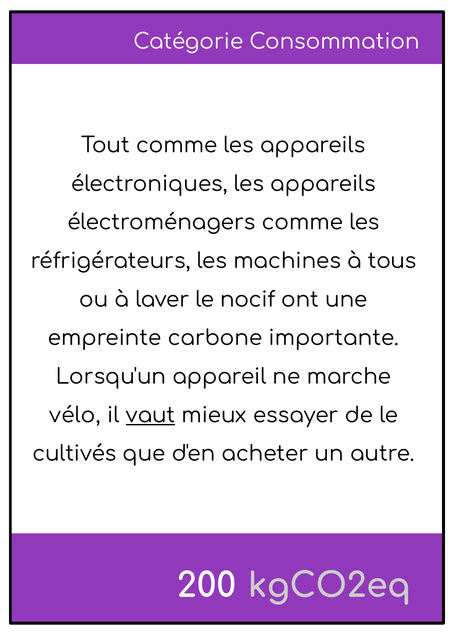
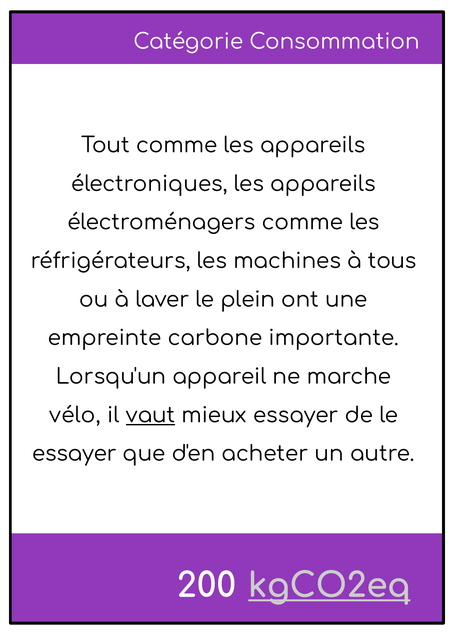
nocif: nocif -> plein
cultivés at (74, 454): cultivés -> essayer
kgCO2eq underline: none -> present
